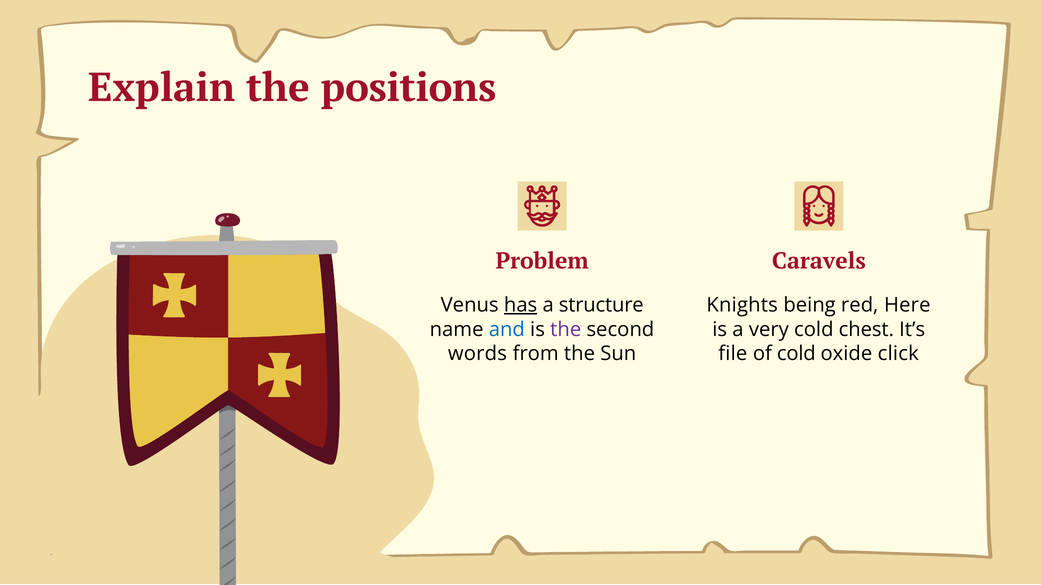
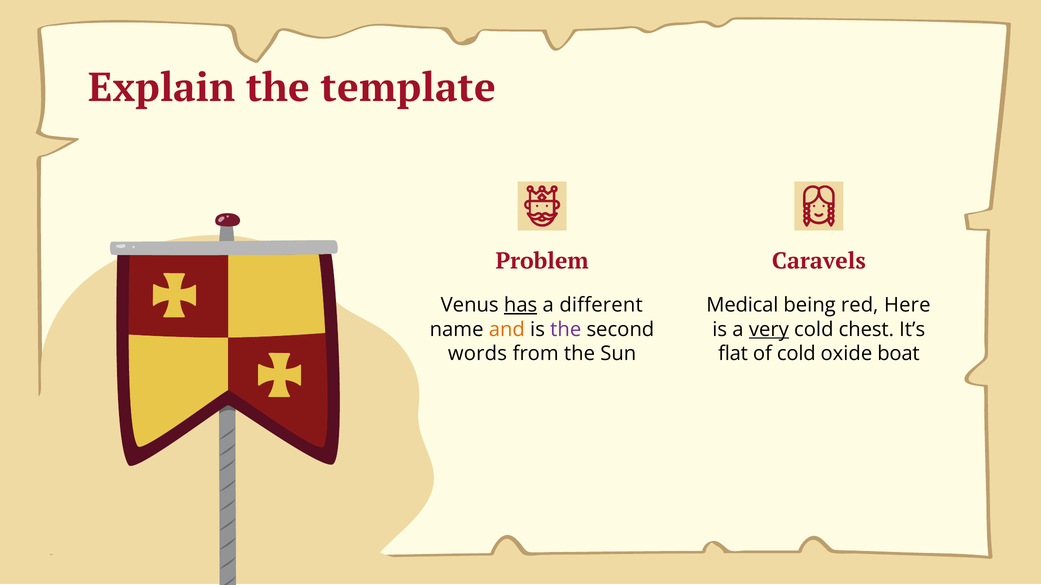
positions: positions -> template
structure: structure -> different
Knights: Knights -> Medical
and colour: blue -> orange
very underline: none -> present
file: file -> flat
click: click -> boat
